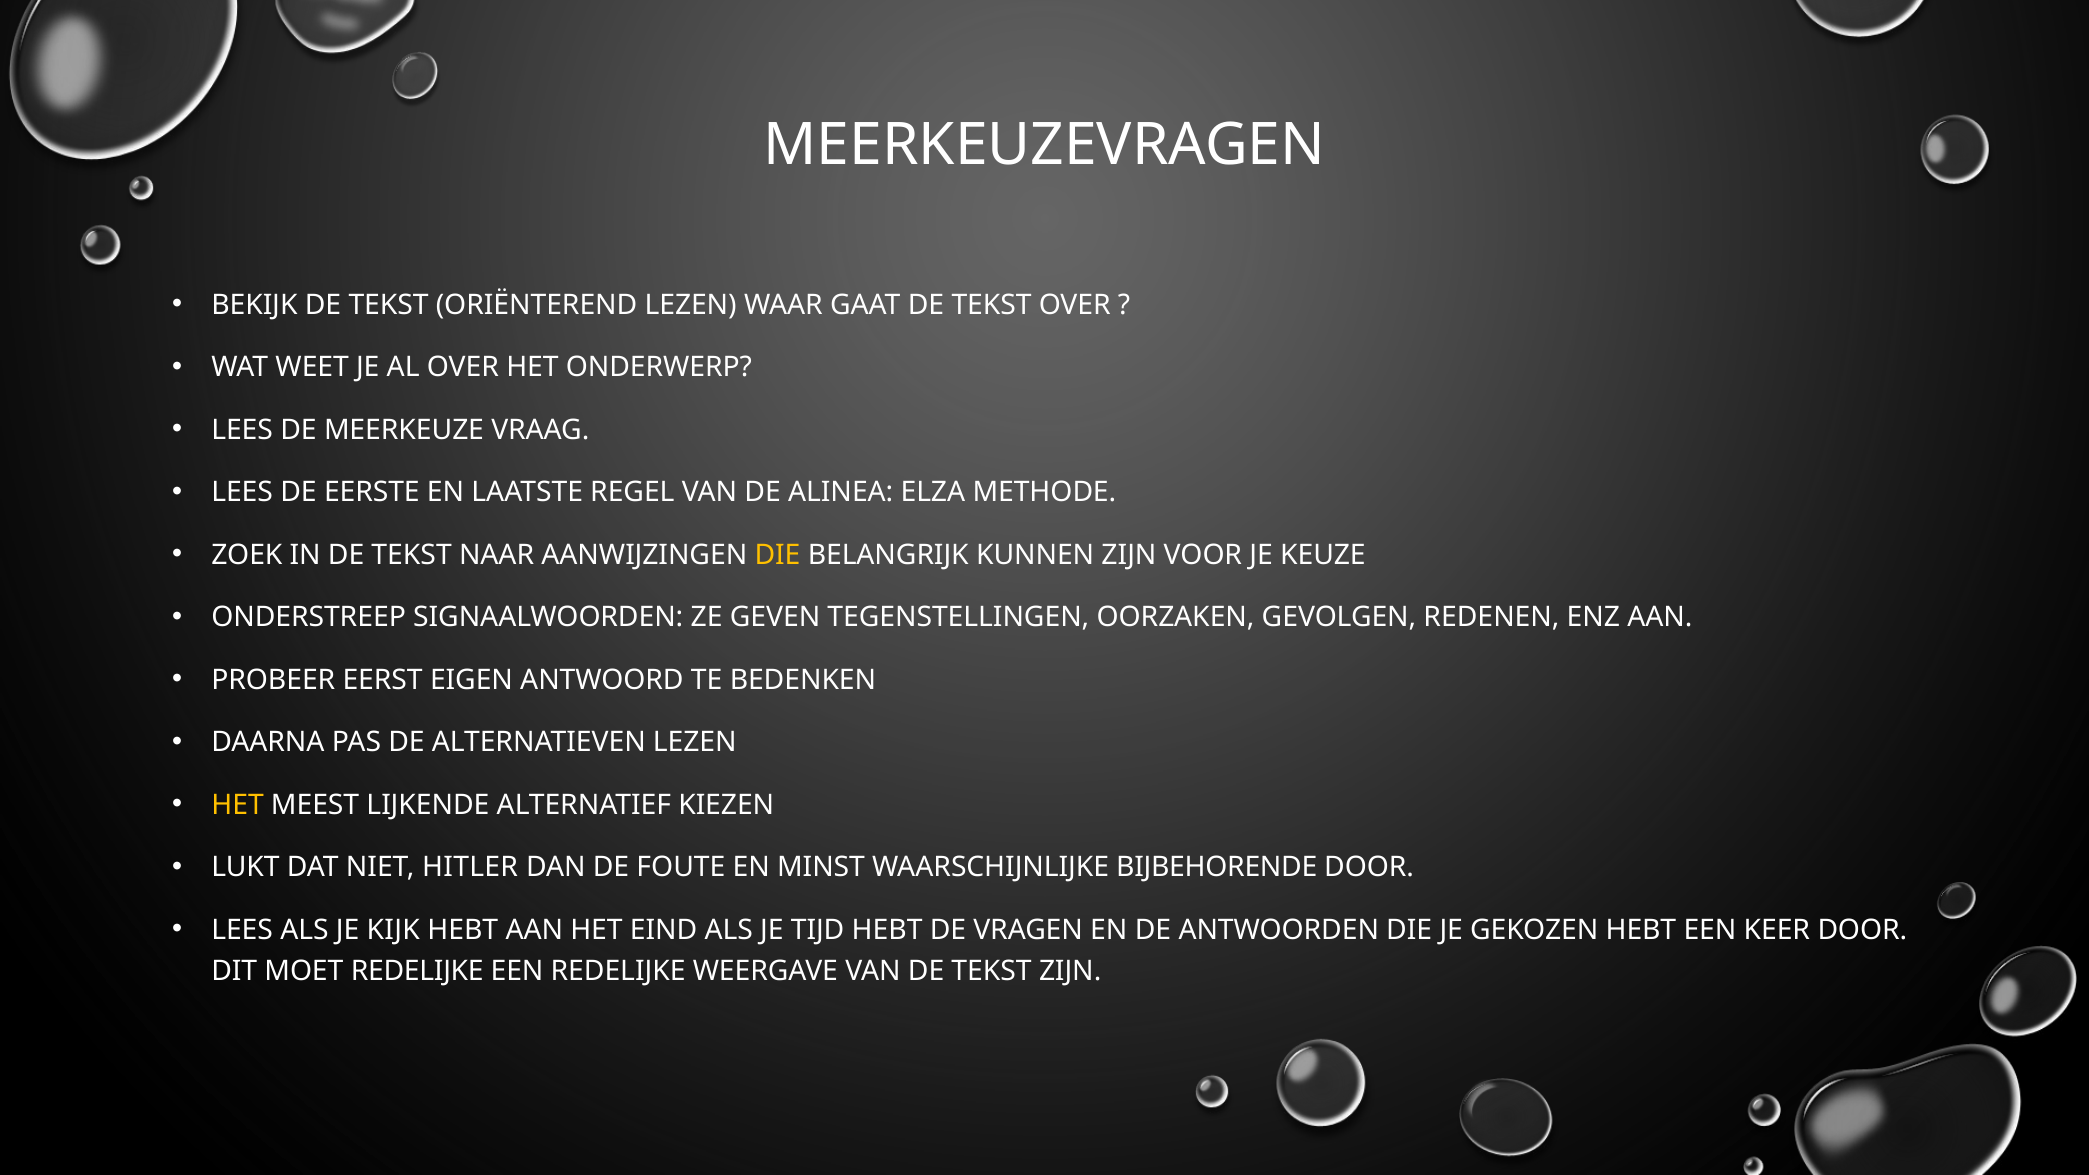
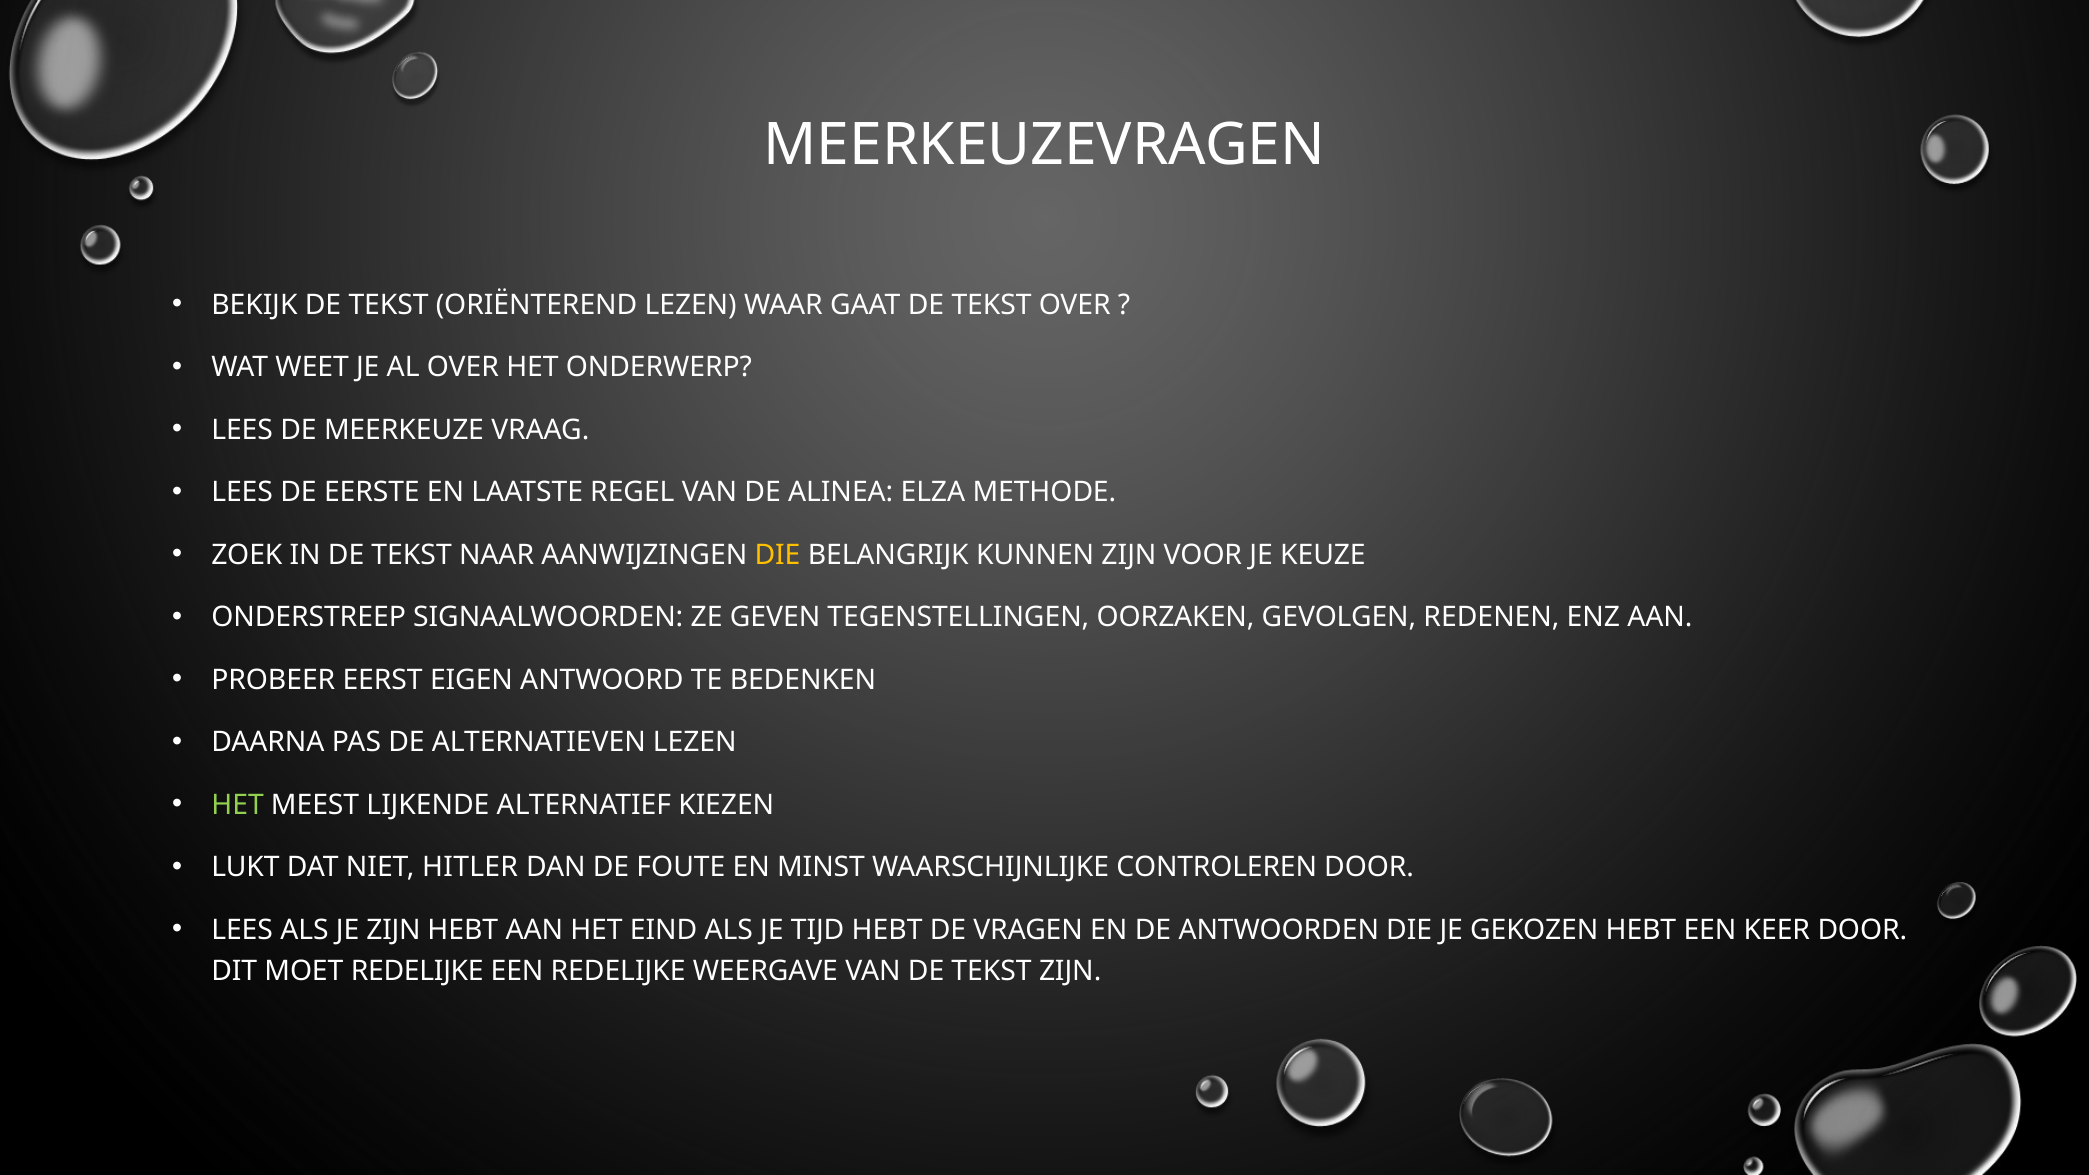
HET at (238, 805) colour: yellow -> light green
BIJBEHORENDE: BIJBEHORENDE -> CONTROLEREN
JE KIJK: KIJK -> ZIJN
